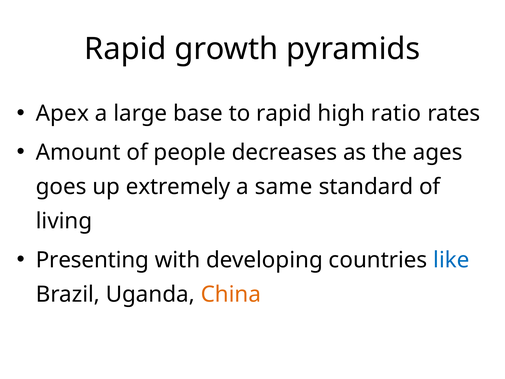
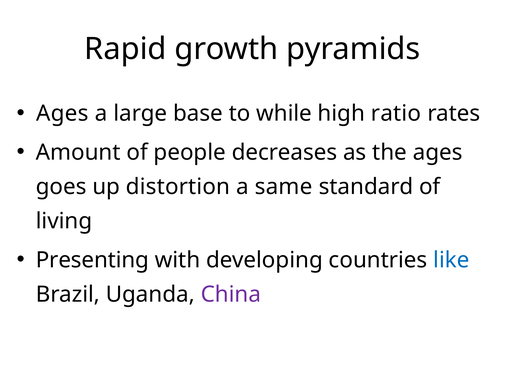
Apex at (62, 113): Apex -> Ages
to rapid: rapid -> while
extremely: extremely -> distortion
China colour: orange -> purple
